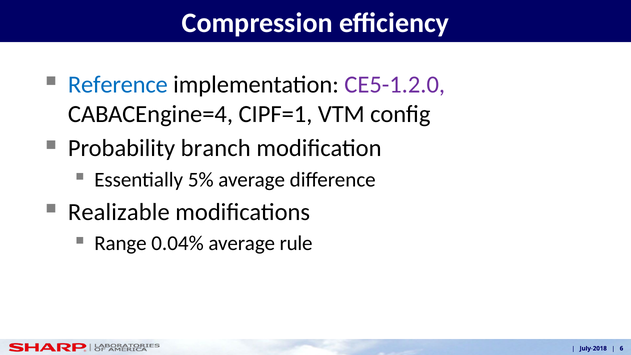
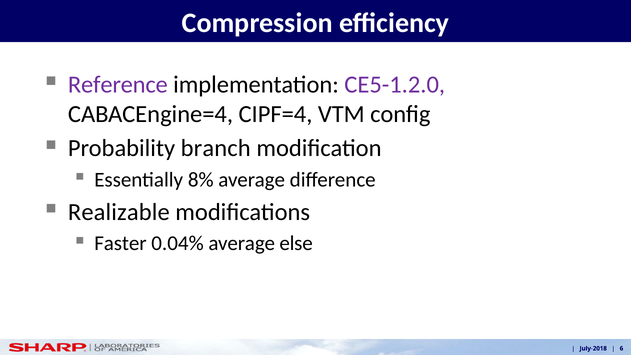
Reference colour: blue -> purple
CIPF=1: CIPF=1 -> CIPF=4
5%: 5% -> 8%
Range: Range -> Faster
rule: rule -> else
